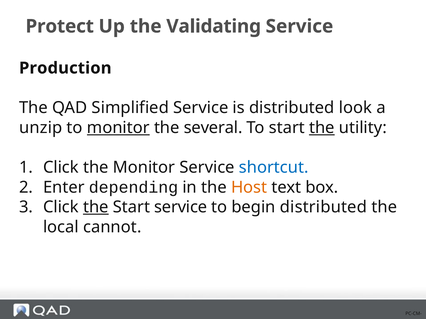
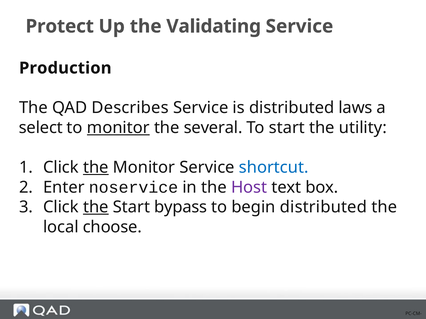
Simplified: Simplified -> Describes
look: look -> laws
unzip: unzip -> select
the at (322, 128) underline: present -> none
the at (96, 168) underline: none -> present
depending: depending -> noservice
Host colour: orange -> purple
Start service: service -> bypass
cannot: cannot -> choose
